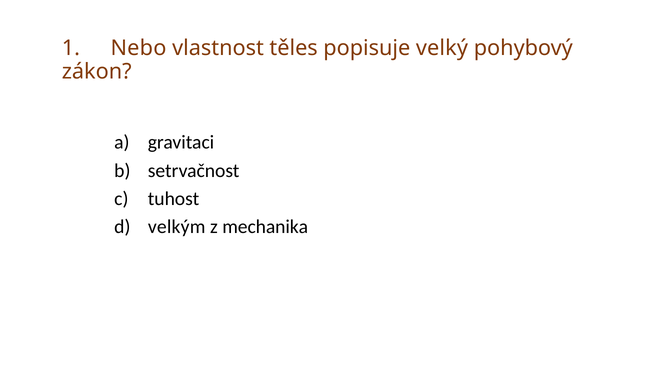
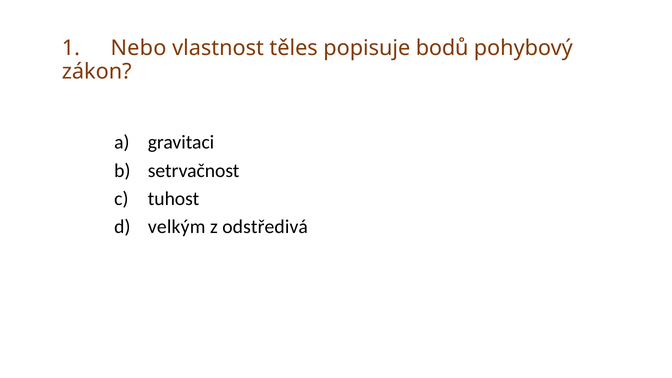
velký: velký -> bodů
mechanika: mechanika -> odstředivá
